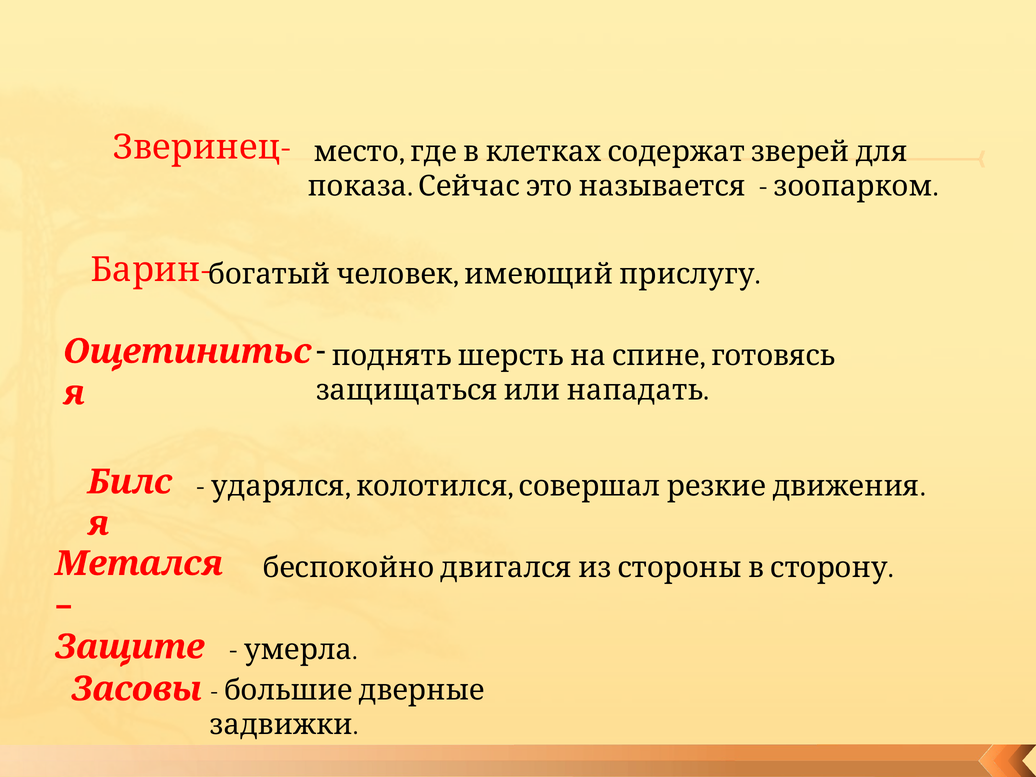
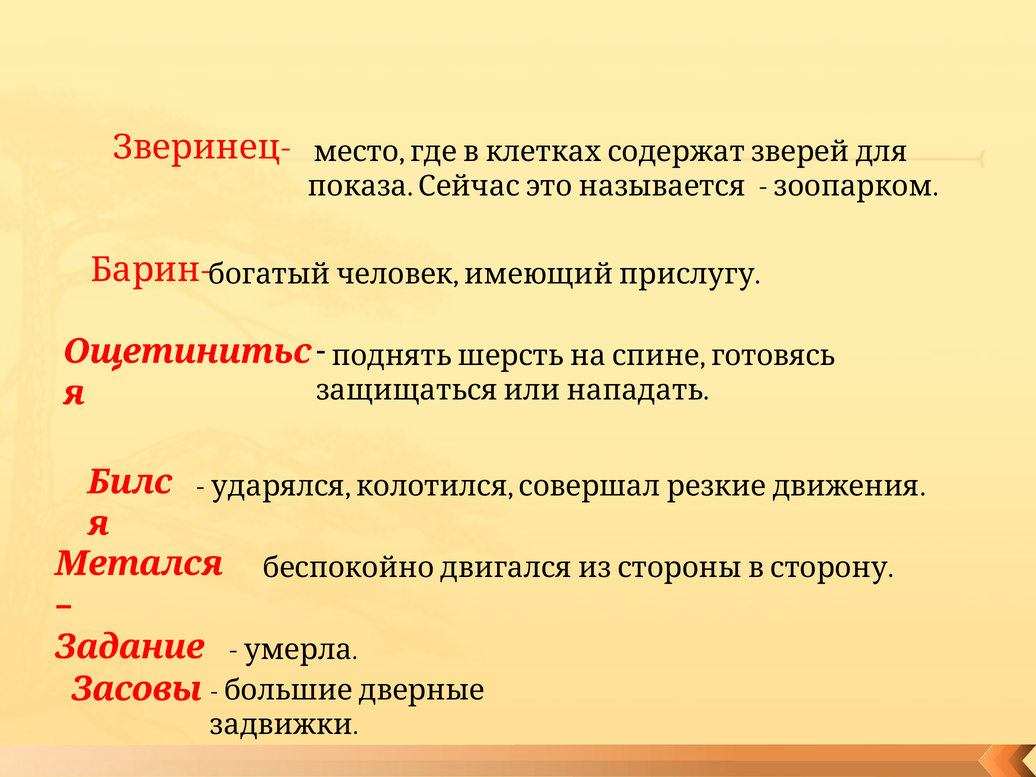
Защите: Защите -> Задание
